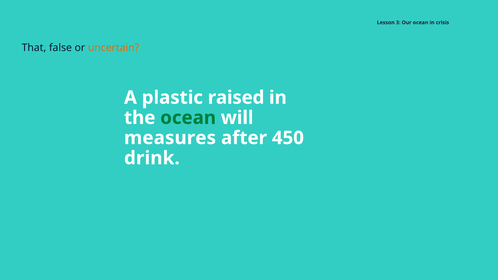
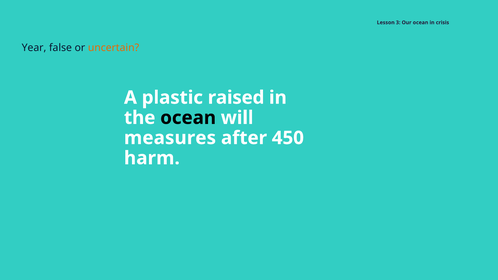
That: That -> Year
ocean at (188, 118) colour: green -> black
drink: drink -> harm
